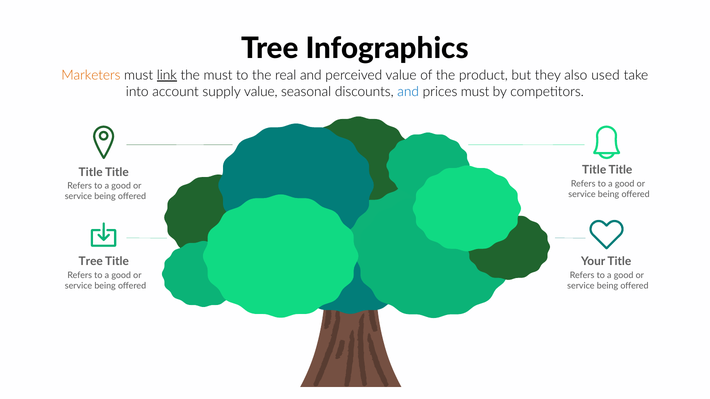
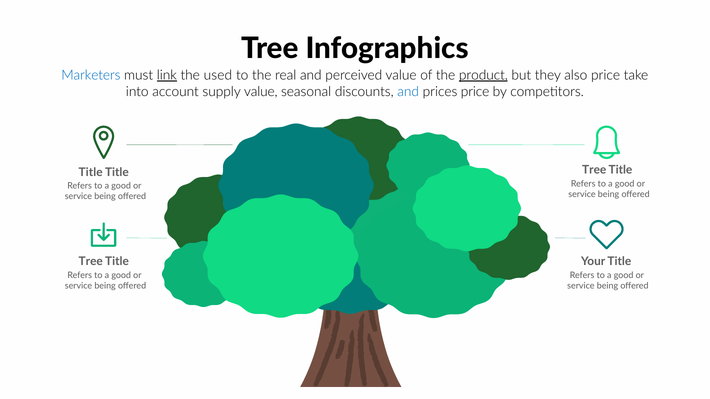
Marketers colour: orange -> blue
the must: must -> used
product underline: none -> present
also used: used -> price
prices must: must -> price
Title at (594, 170): Title -> Tree
